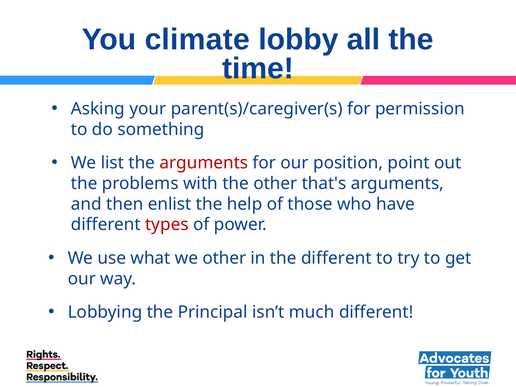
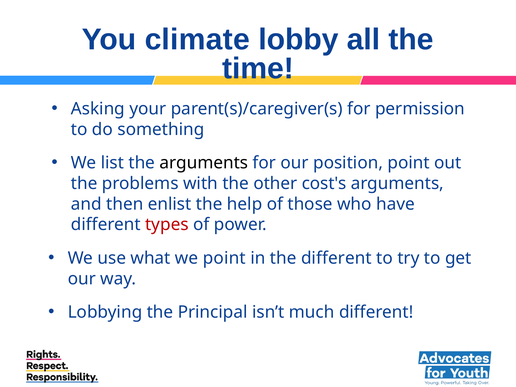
arguments at (204, 163) colour: red -> black
that's: that's -> cost's
we other: other -> point
